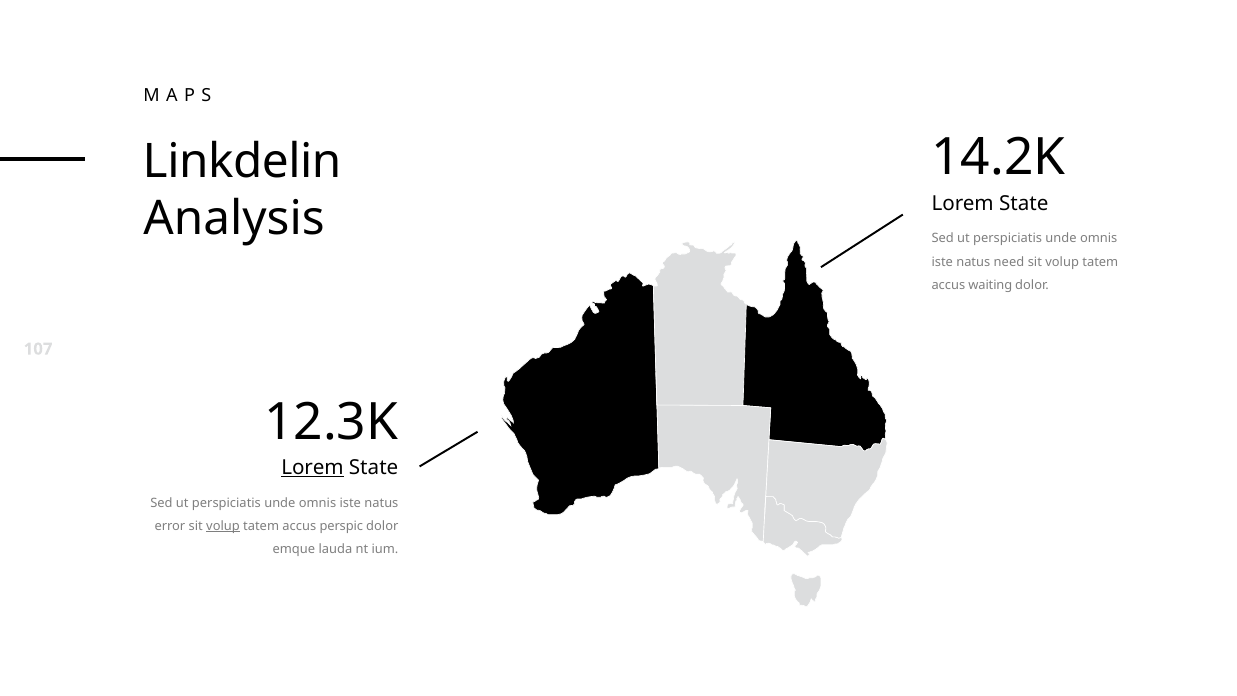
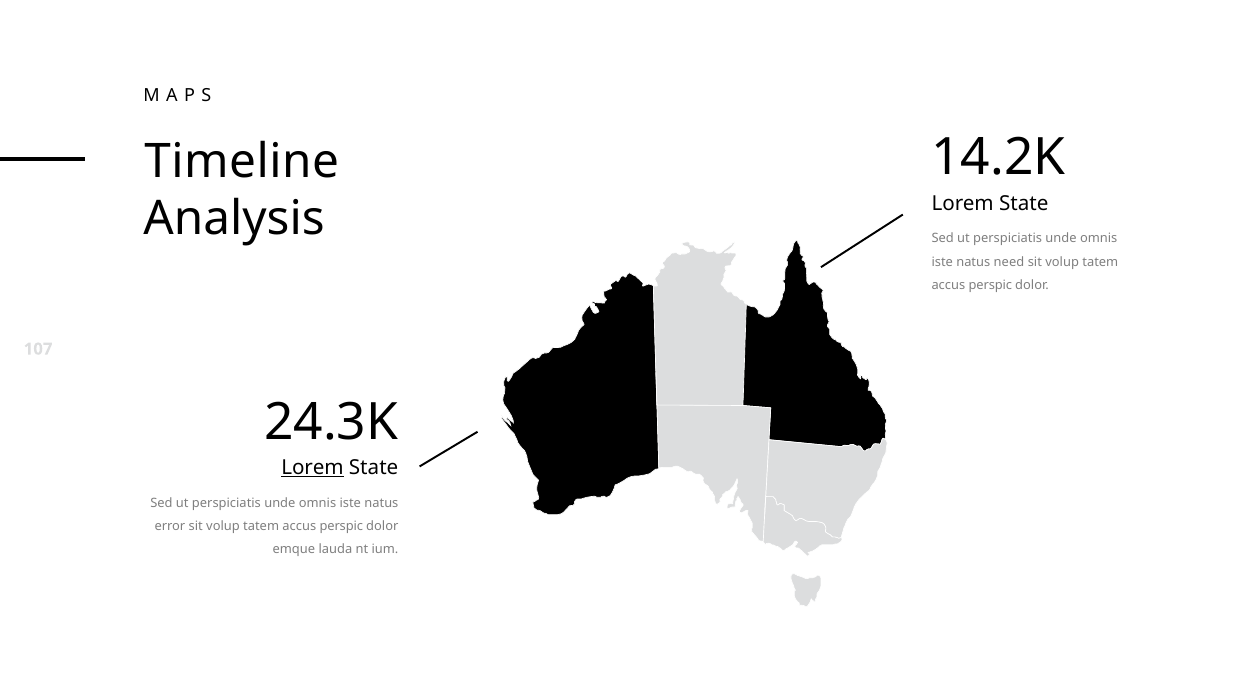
Linkdelin: Linkdelin -> Timeline
waiting at (990, 285): waiting -> perspic
12.3K: 12.3K -> 24.3K
volup at (223, 526) underline: present -> none
